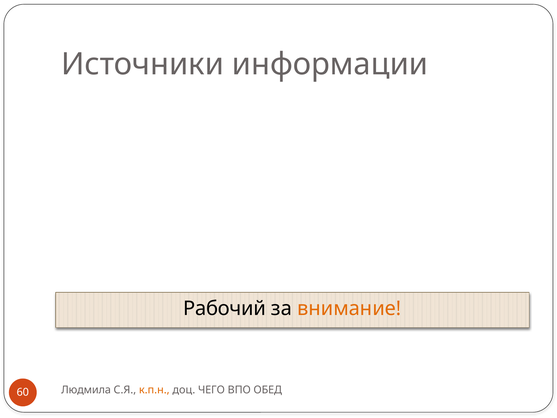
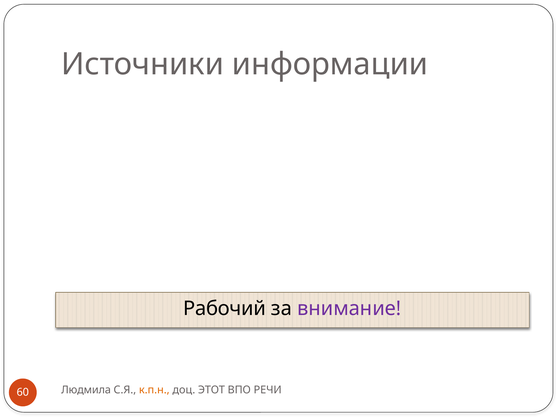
внимание colour: orange -> purple
ЧЕГО: ЧЕГО -> ЭТОТ
ОБЕД: ОБЕД -> РЕЧИ
